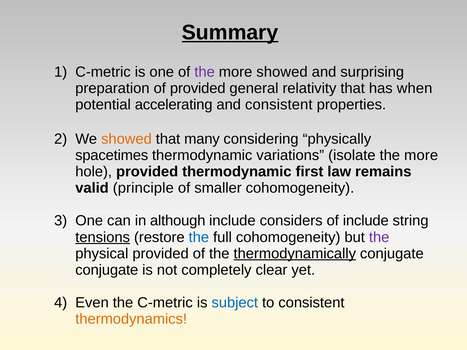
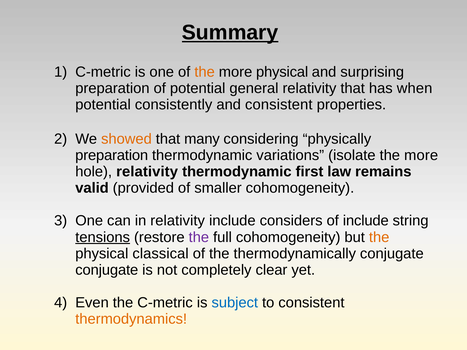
the at (205, 72) colour: purple -> orange
more showed: showed -> physical
of provided: provided -> potential
accelerating: accelerating -> consistently
spacetimes at (112, 155): spacetimes -> preparation
hole provided: provided -> relativity
principle: principle -> provided
in although: although -> relativity
the at (199, 237) colour: blue -> purple
the at (379, 237) colour: purple -> orange
physical provided: provided -> classical
thermodynamically underline: present -> none
